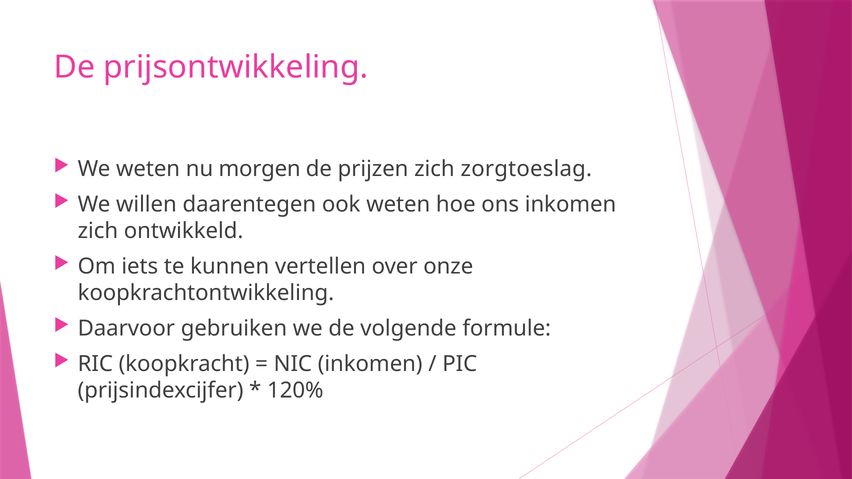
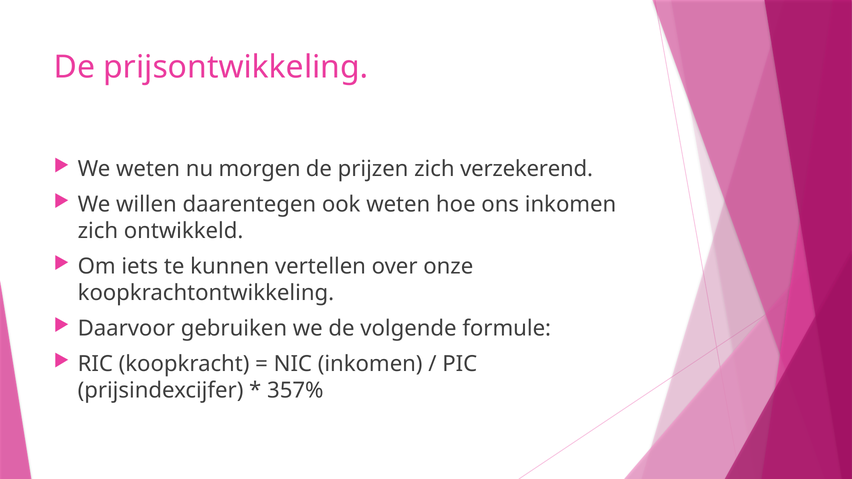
zorgtoeslag: zorgtoeslag -> verzekerend
120%: 120% -> 357%
